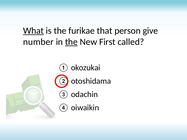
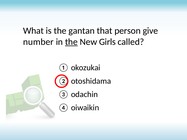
What underline: present -> none
furikae: furikae -> gantan
First: First -> Girls
